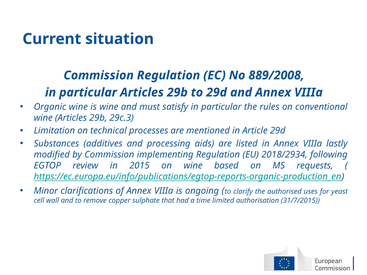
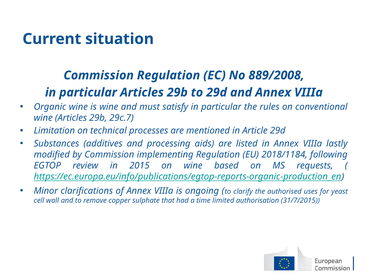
29c.3: 29c.3 -> 29c.7
2018/2934: 2018/2934 -> 2018/1184
